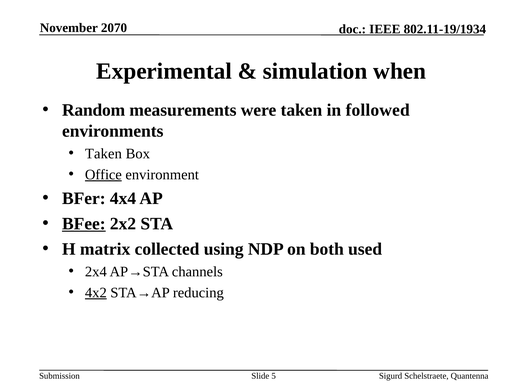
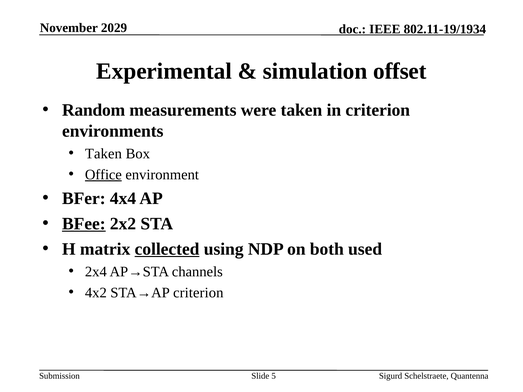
2070: 2070 -> 2029
when: when -> offset
in followed: followed -> criterion
collected underline: none -> present
4x2 underline: present -> none
STA→AP reducing: reducing -> criterion
